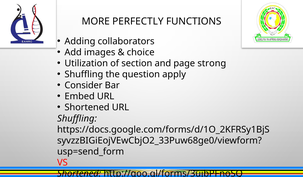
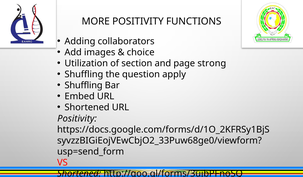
MORE PERFECTLY: PERFECTLY -> POSITIVITY
Consider at (84, 85): Consider -> Shuffling
Shuffling at (77, 118): Shuffling -> Positivity
